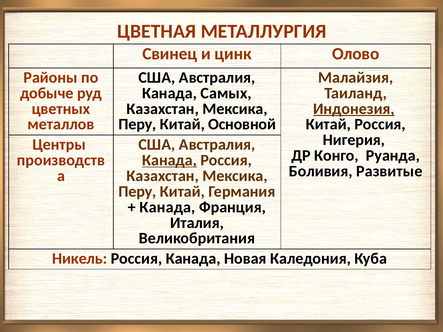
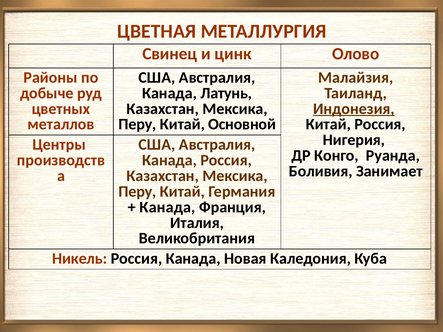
Самых: Самых -> Латунь
Канада at (170, 160) underline: present -> none
Развитые: Развитые -> Занимает
